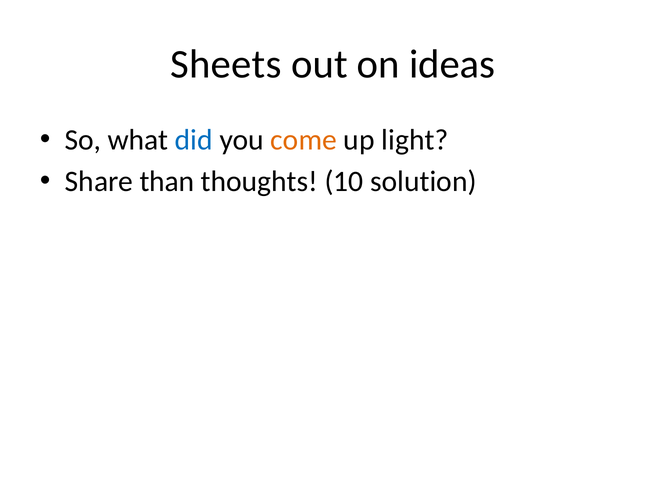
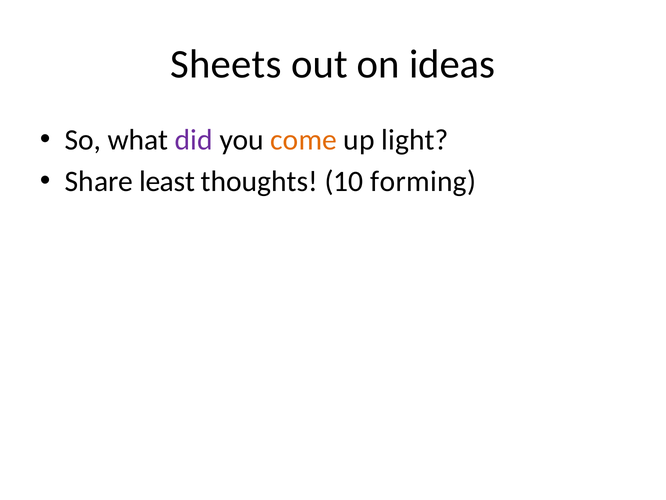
did colour: blue -> purple
than: than -> least
solution: solution -> forming
